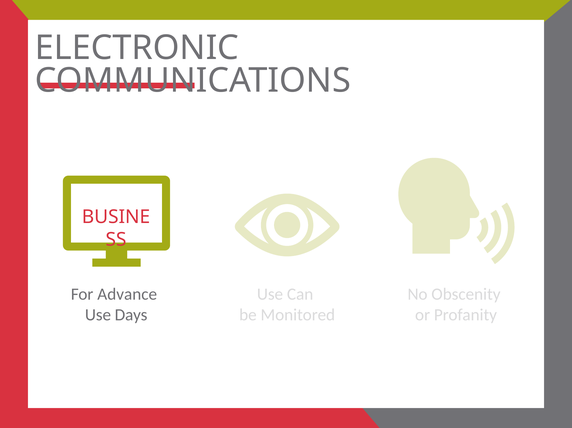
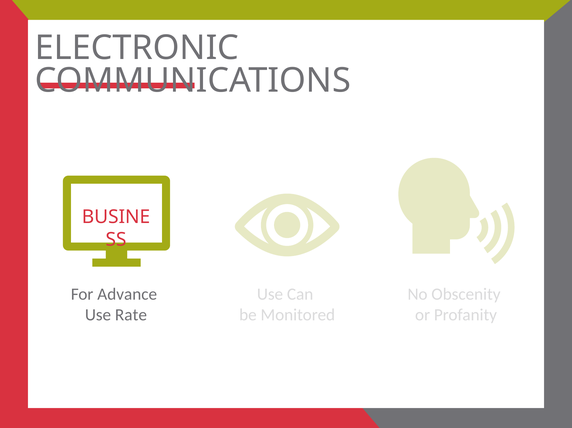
Days: Days -> Rate
